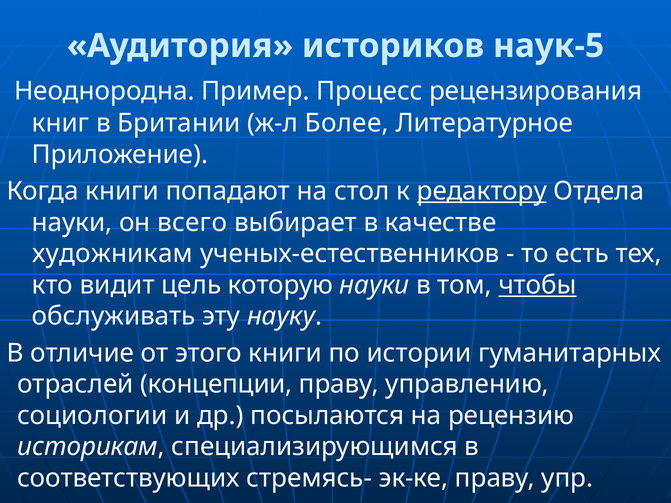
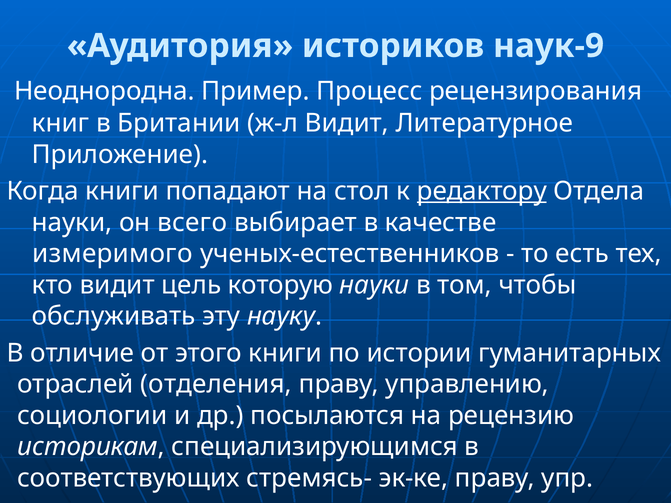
наук-5: наук-5 -> наук-9
ж-л Более: Более -> Видит
художникам: художникам -> измеримого
чтобы underline: present -> none
концепции: концепции -> отделения
